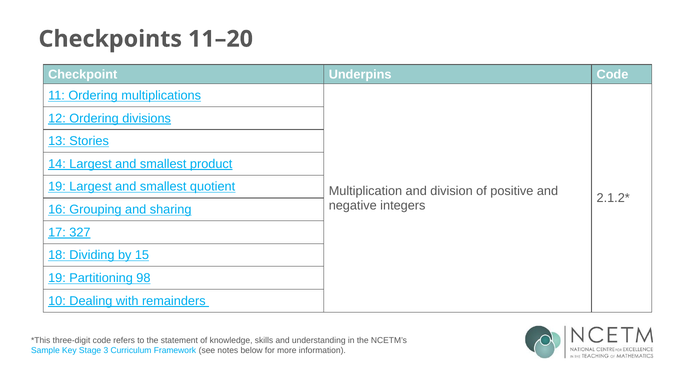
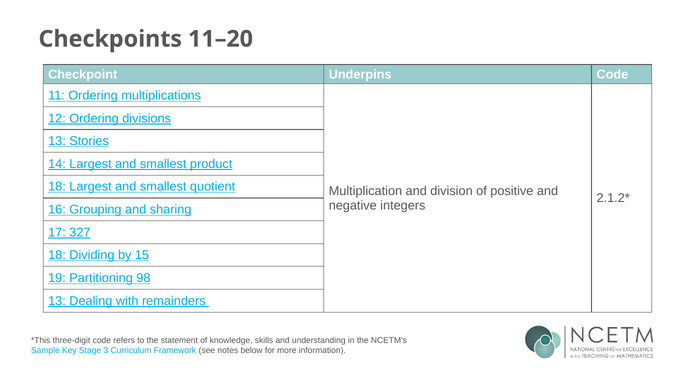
19 at (57, 186): 19 -> 18
10 at (57, 300): 10 -> 13
